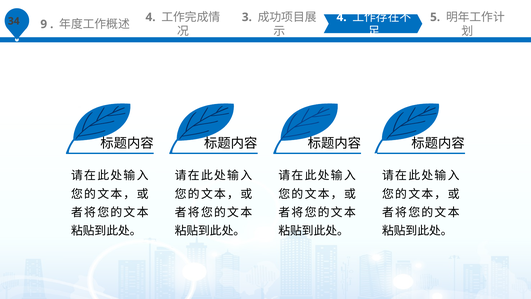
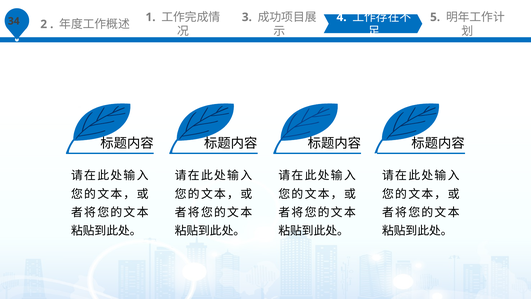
9: 9 -> 2
4 at (151, 17): 4 -> 1
